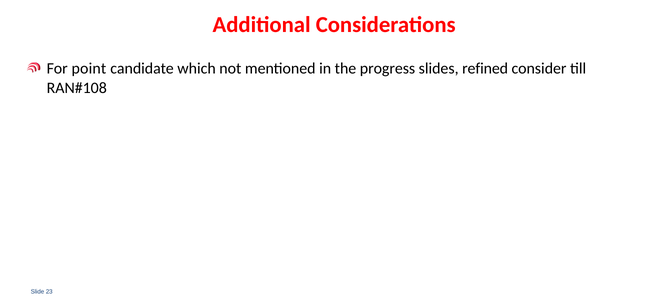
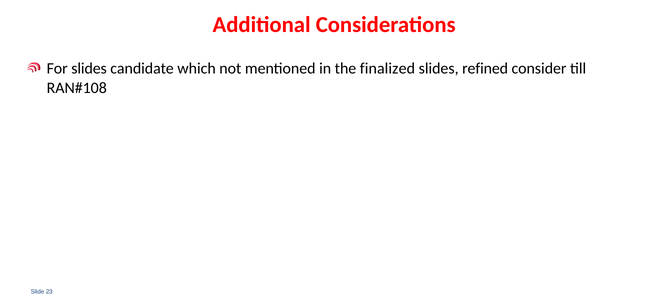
For point: point -> slides
progress: progress -> finalized
